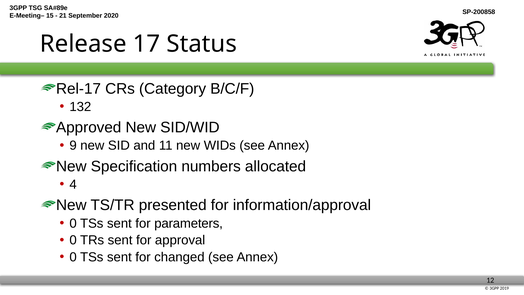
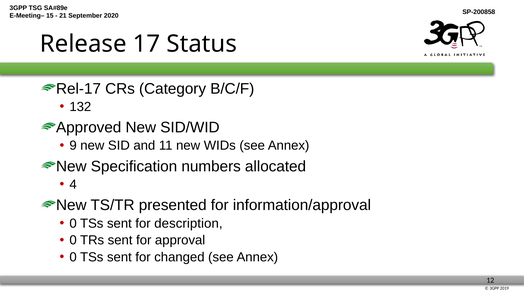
parameters: parameters -> description
